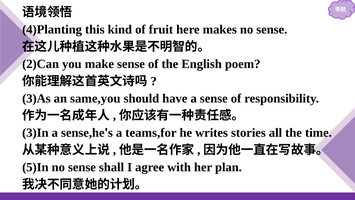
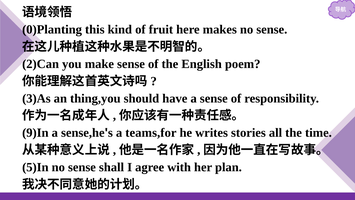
4)Planting: 4)Planting -> 0)Planting
same,you: same,you -> thing,you
3)In: 3)In -> 9)In
